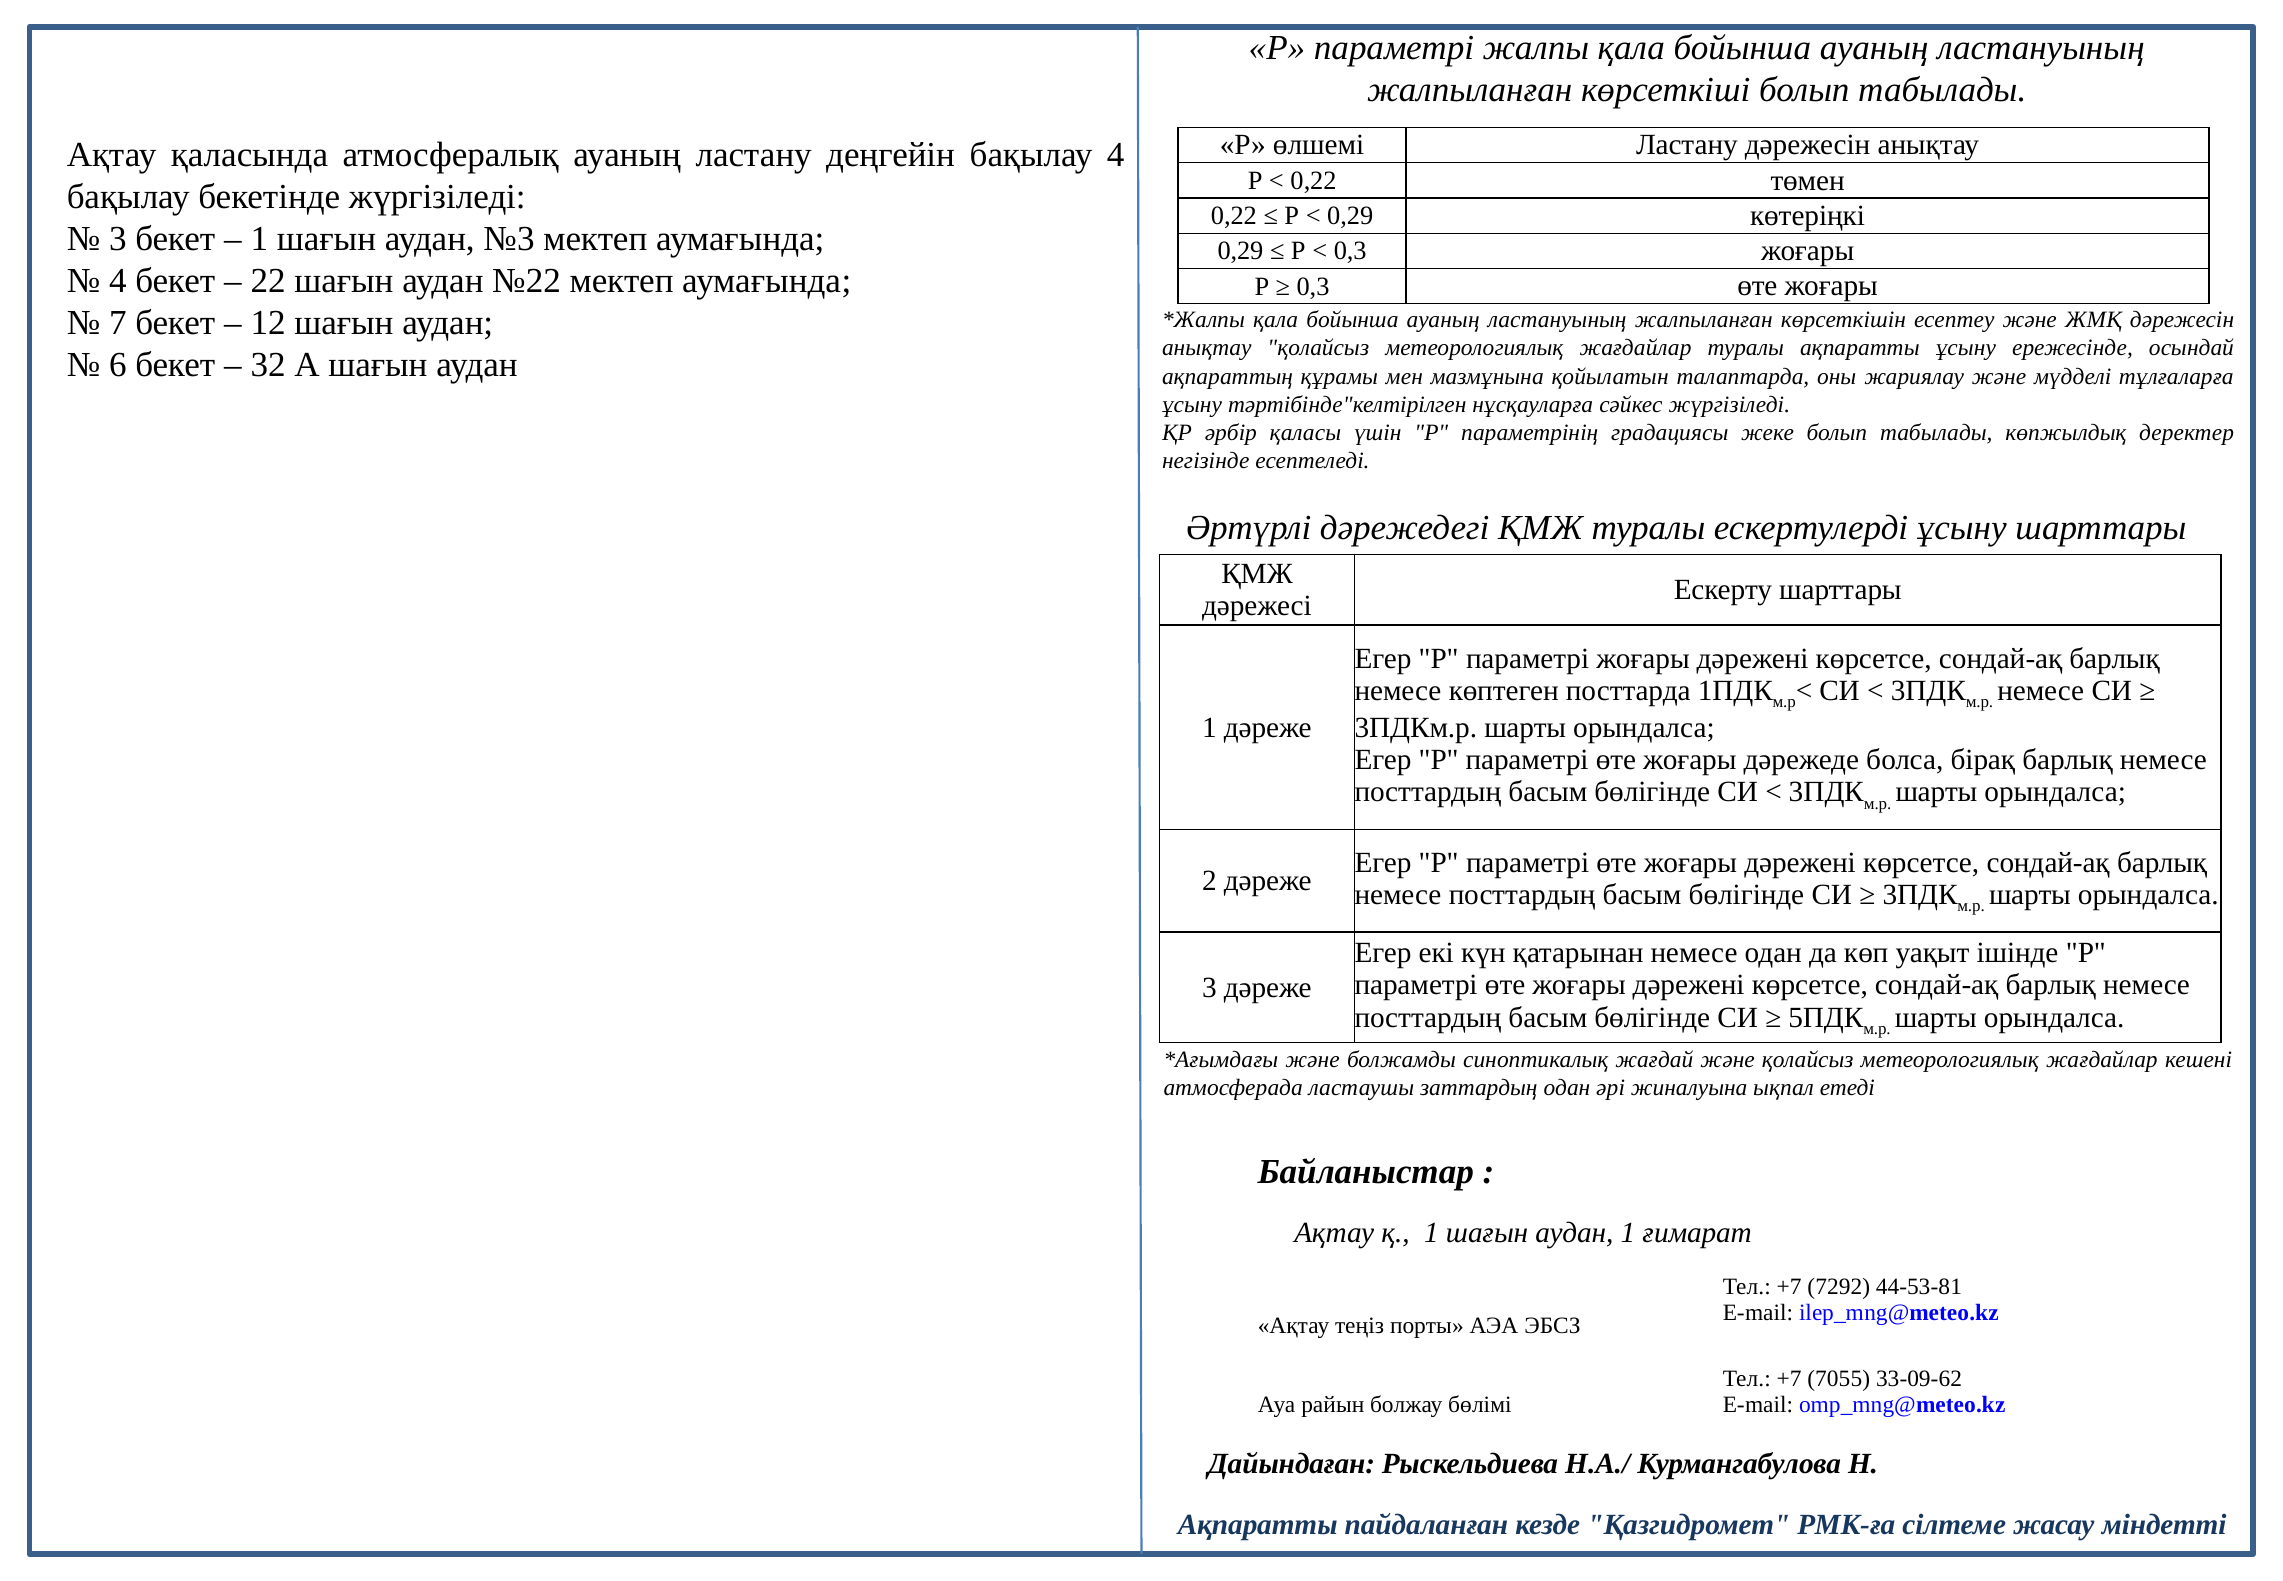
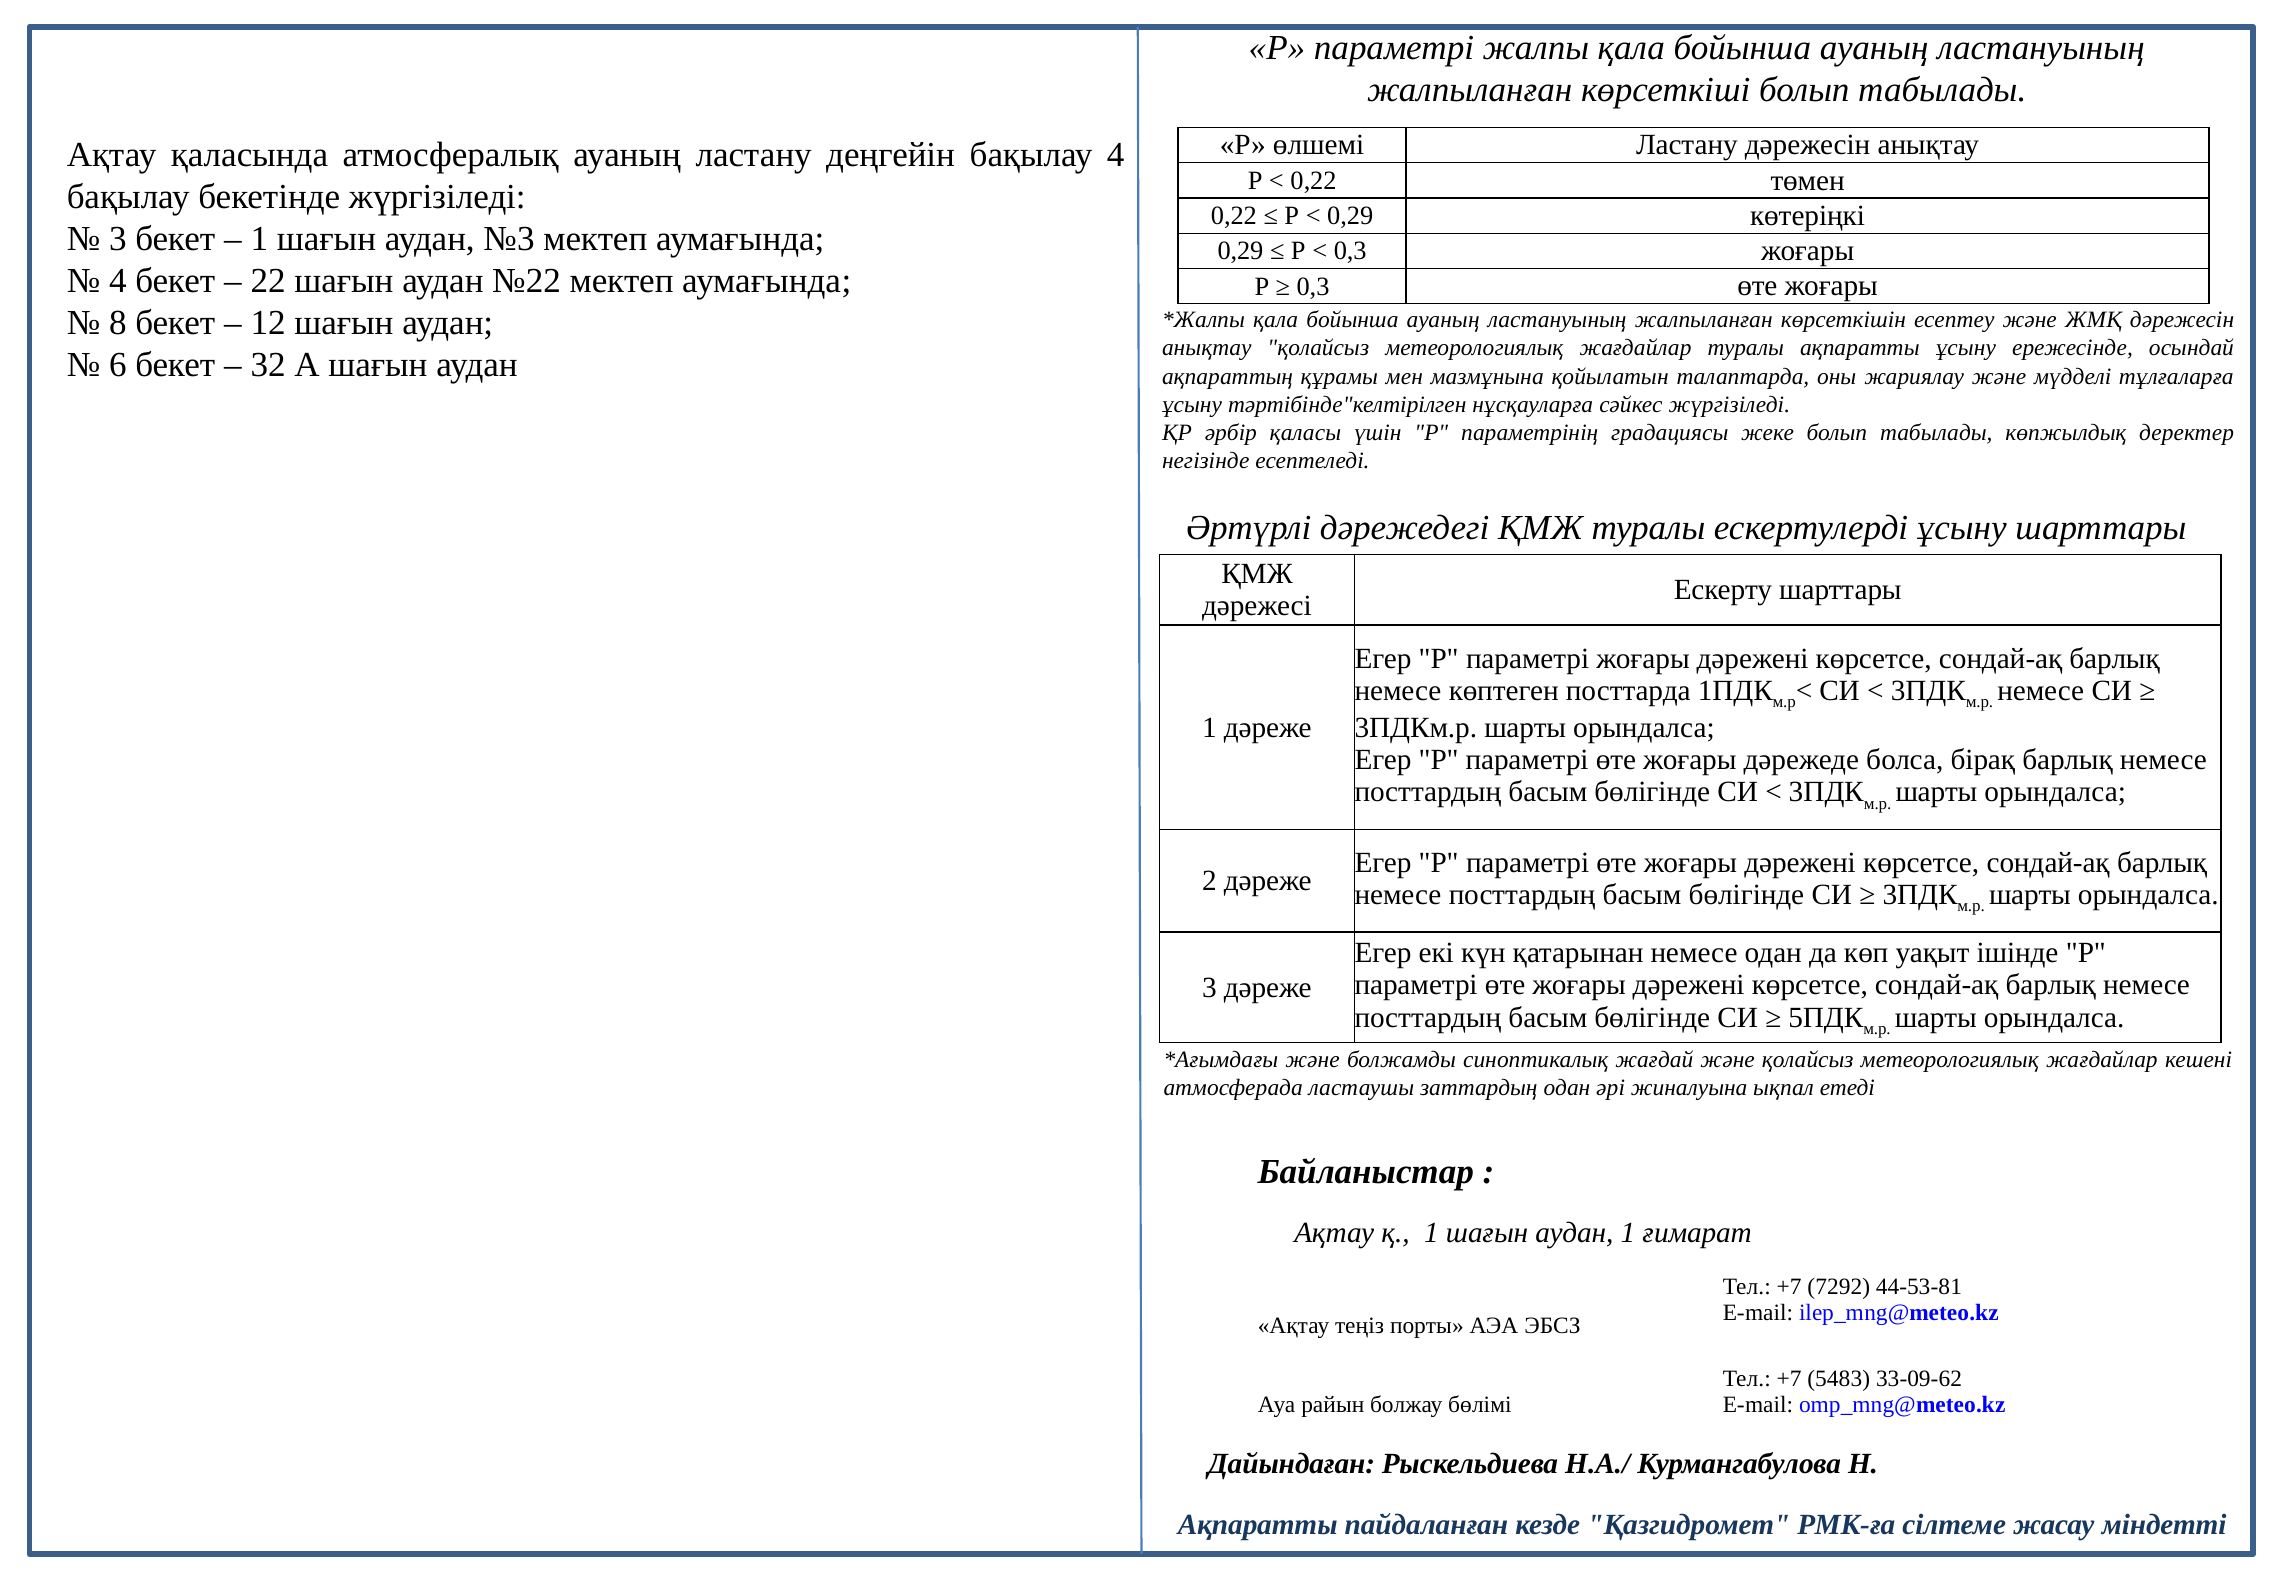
7: 7 -> 8
7055: 7055 -> 5483
